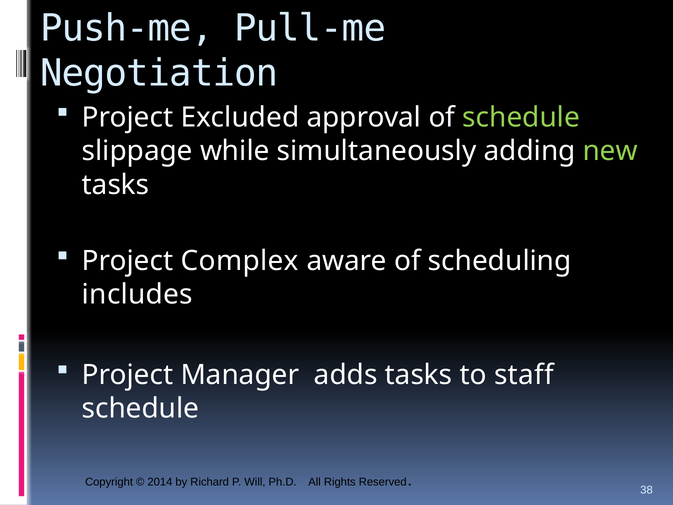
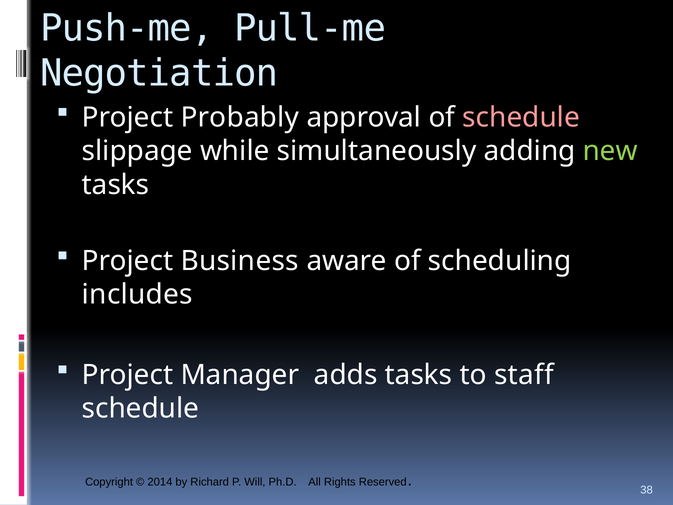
Excluded: Excluded -> Probably
schedule at (521, 117) colour: light green -> pink
Complex: Complex -> Business
